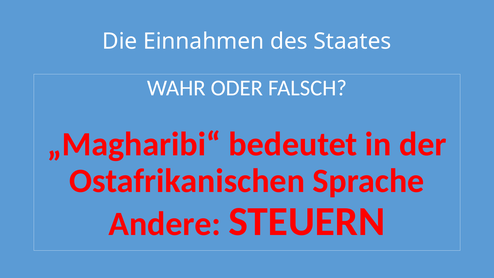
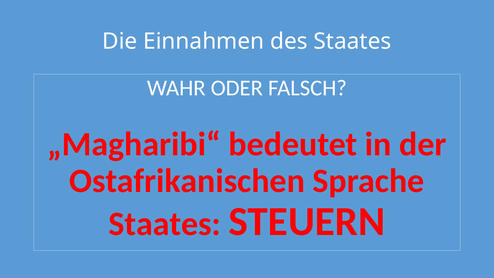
Andere at (165, 224): Andere -> Staates
